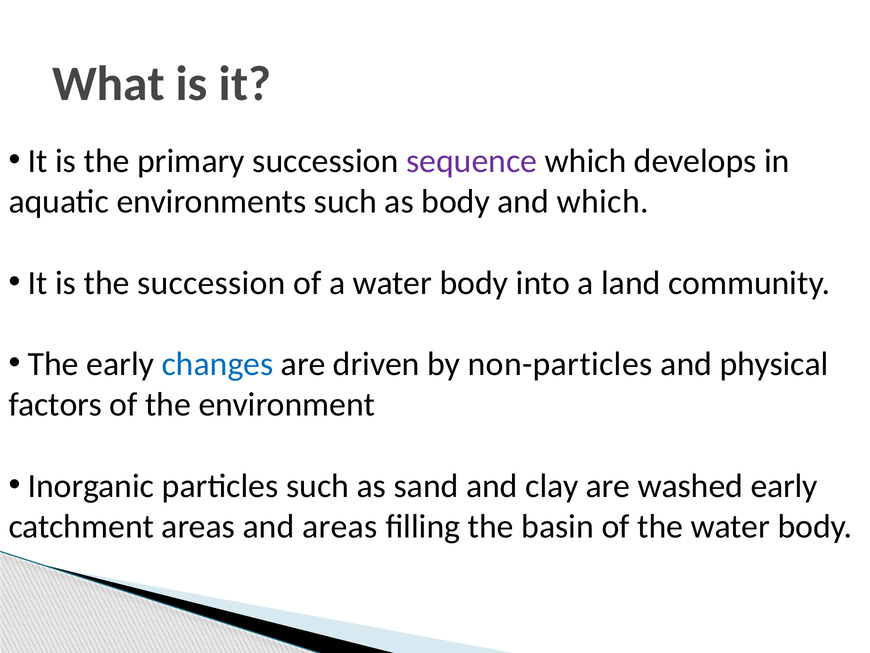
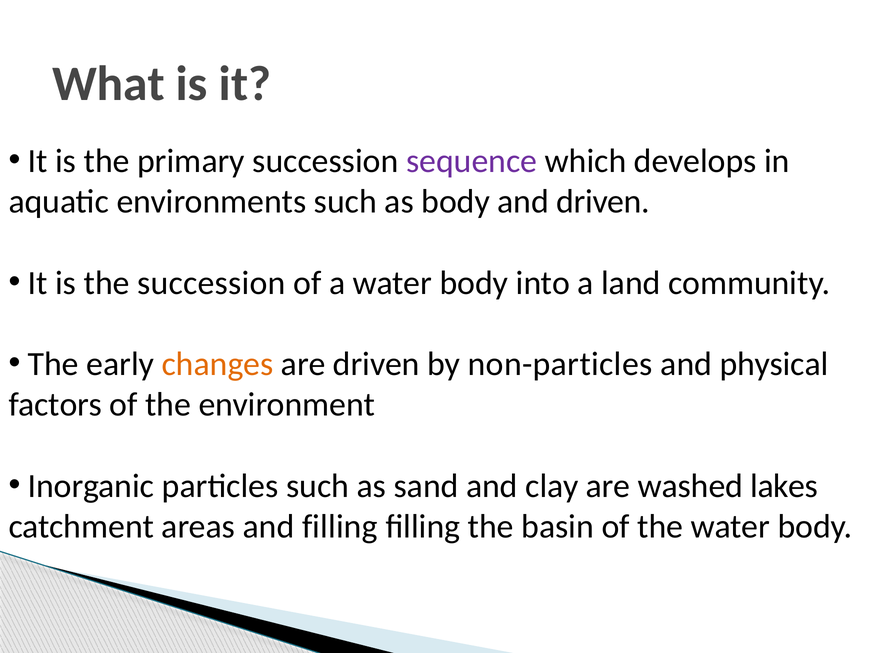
and which: which -> driven
changes colour: blue -> orange
washed early: early -> lakes
and areas: areas -> filling
